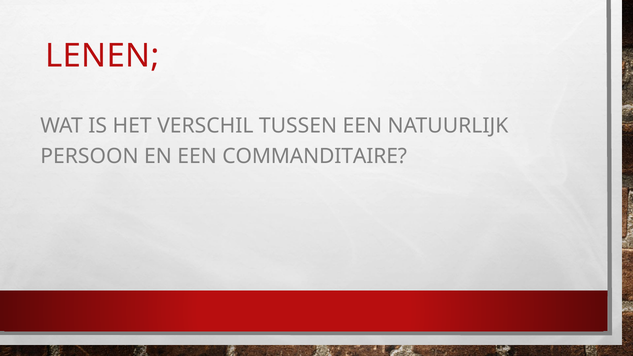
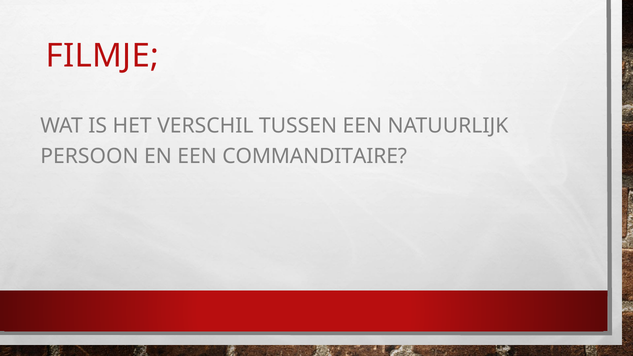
LENEN: LENEN -> FILMJE
